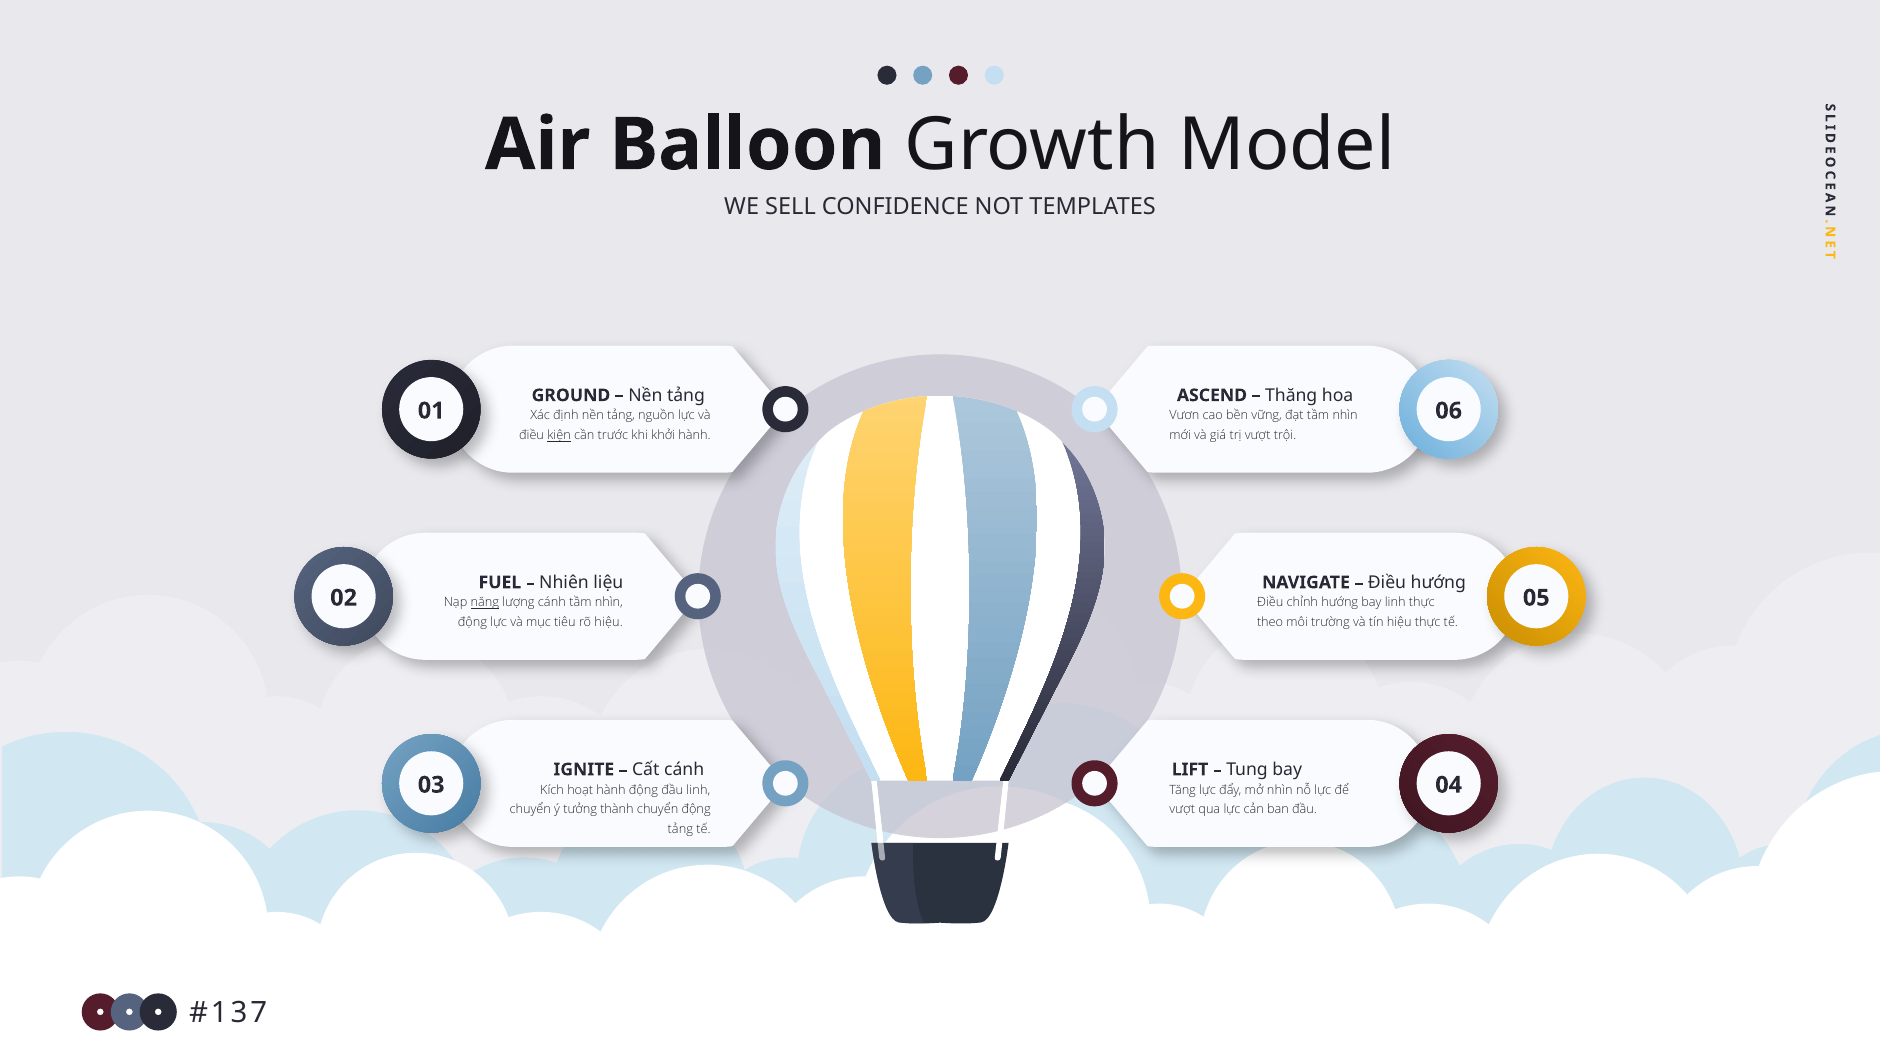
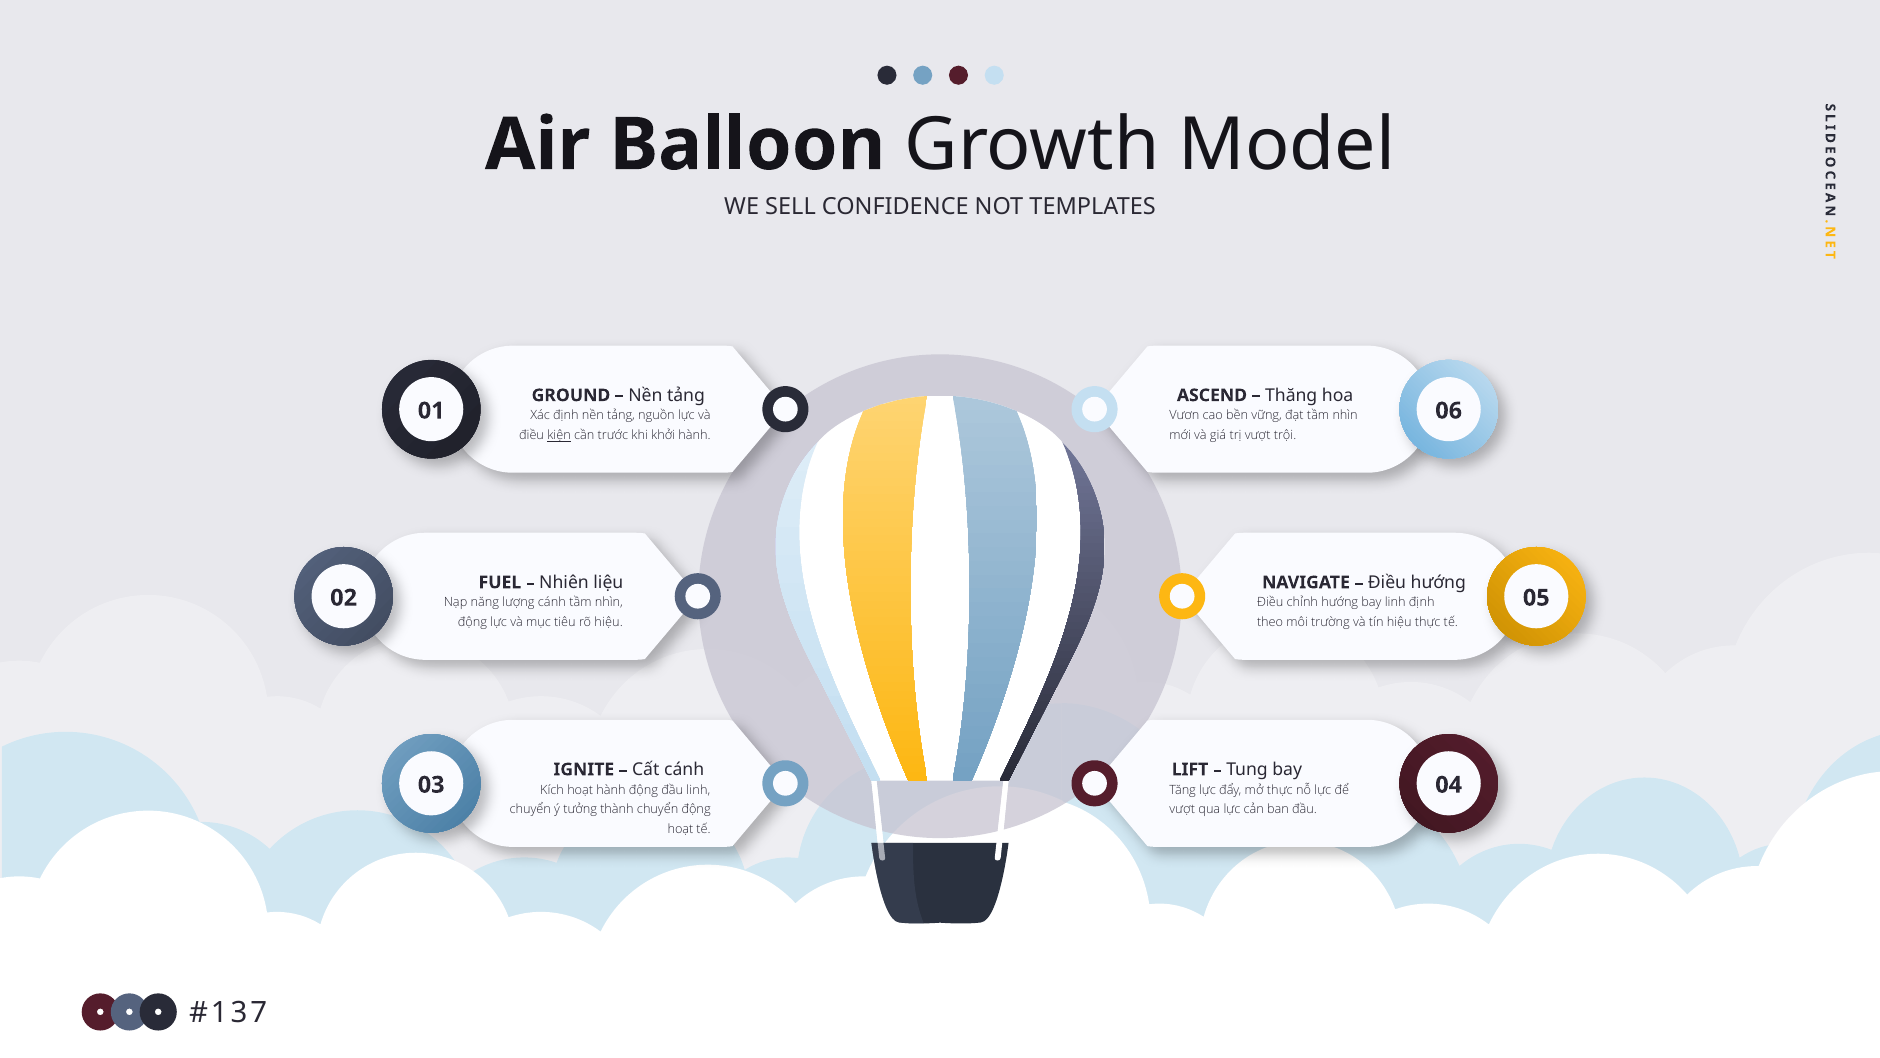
năng underline: present -> none
linh thực: thực -> định
mở nhìn: nhìn -> thực
tảng at (680, 829): tảng -> hoạt
